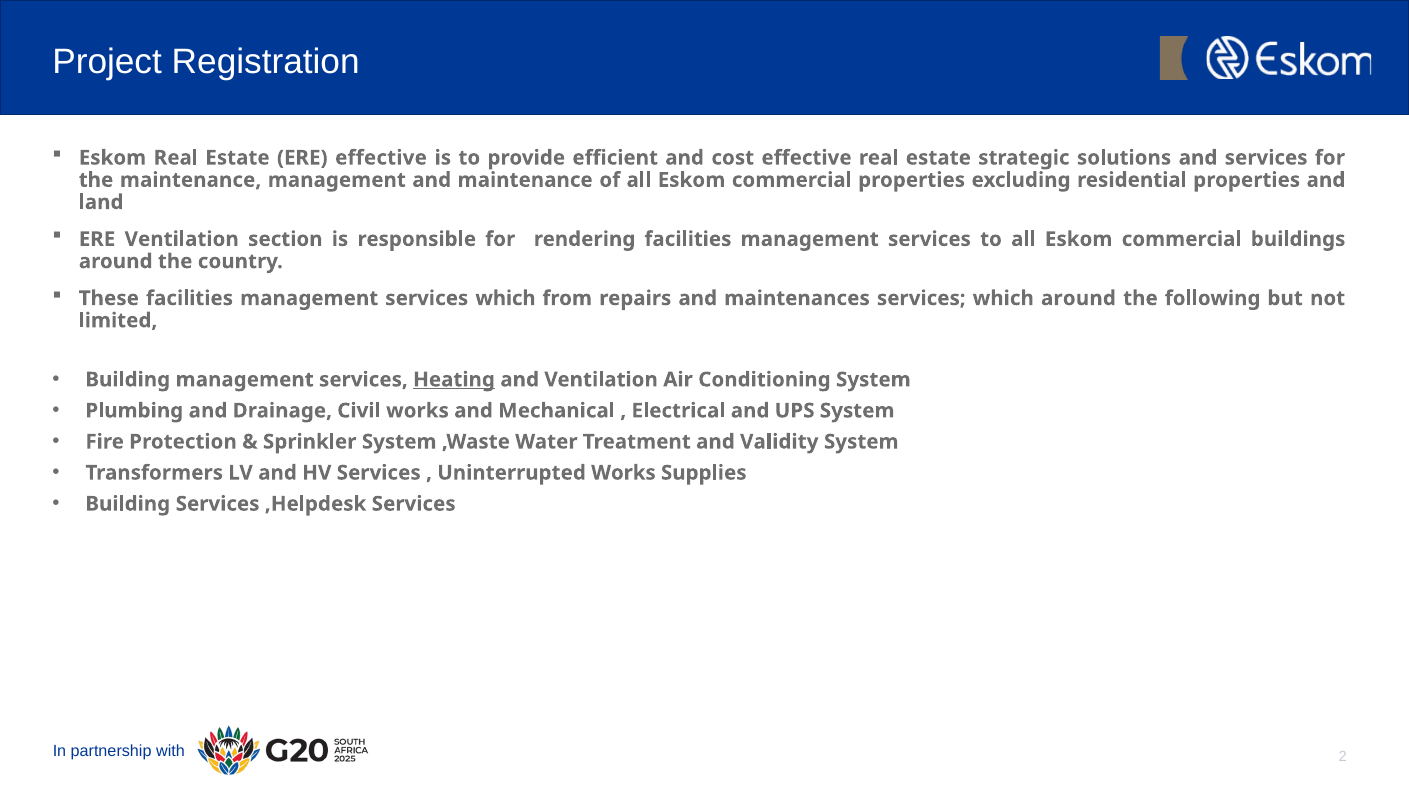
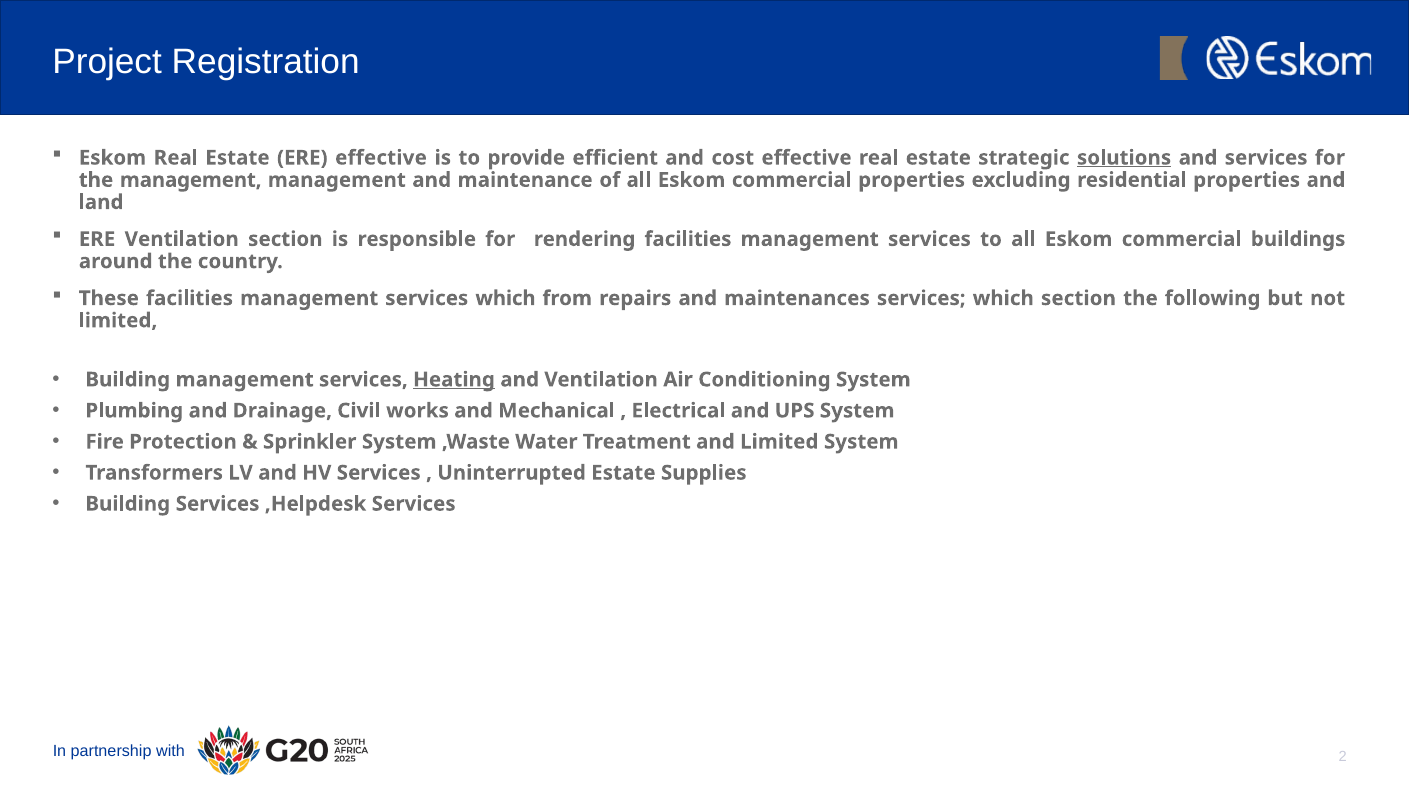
solutions underline: none -> present
the maintenance: maintenance -> management
which around: around -> section
and Validity: Validity -> Limited
Uninterrupted Works: Works -> Estate
